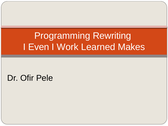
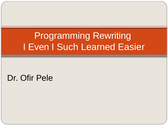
Work: Work -> Such
Makes: Makes -> Easier
